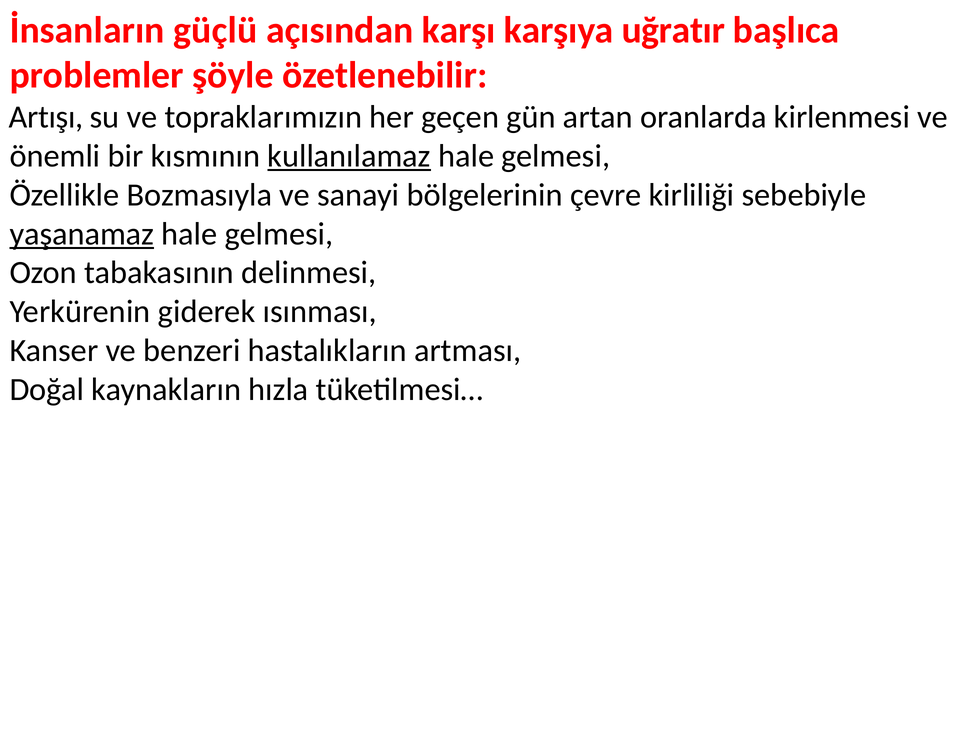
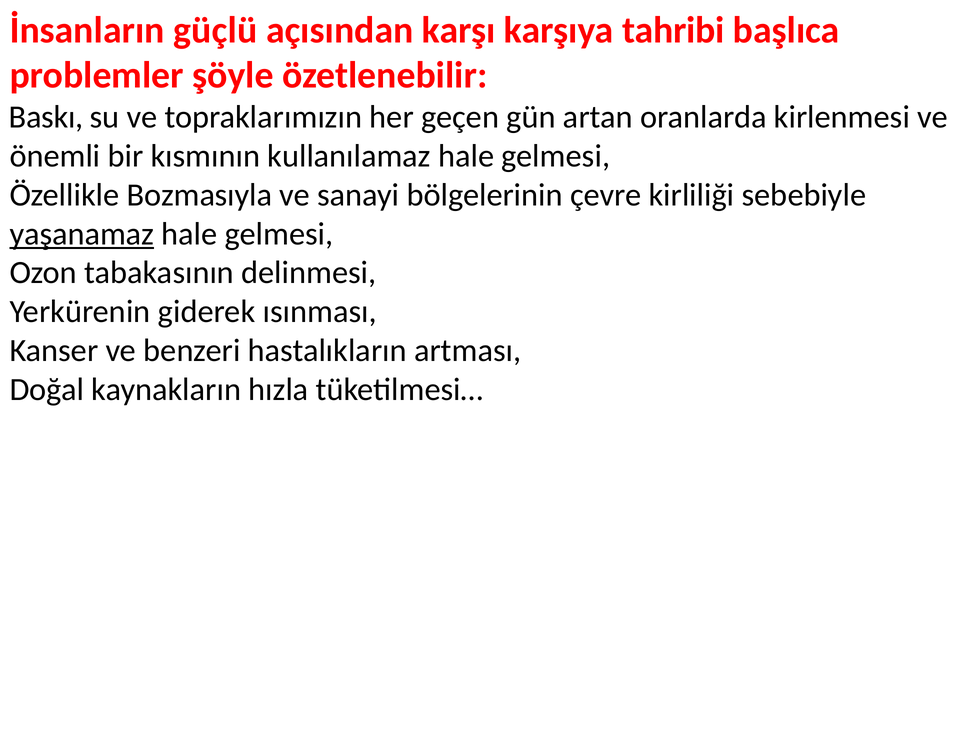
uğratır: uğratır -> tahribi
Artışı: Artışı -> Baskı
kullanılamaz underline: present -> none
